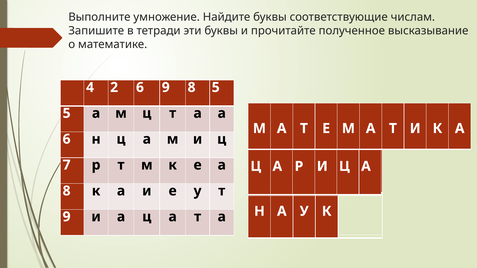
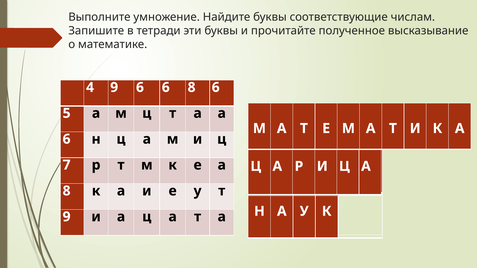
4 2: 2 -> 9
6 9: 9 -> 6
8 5: 5 -> 6
